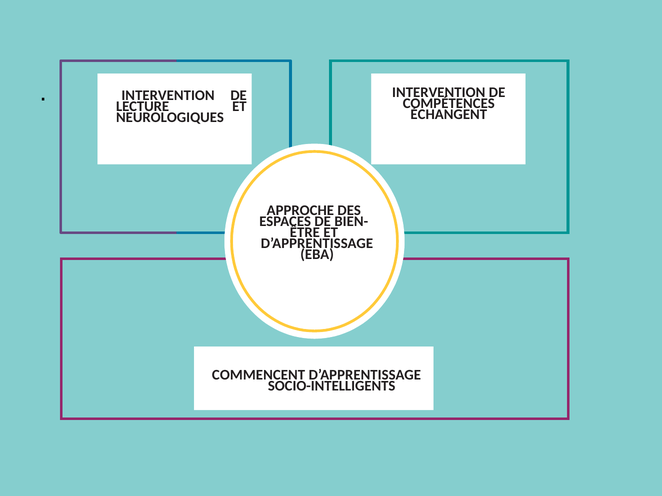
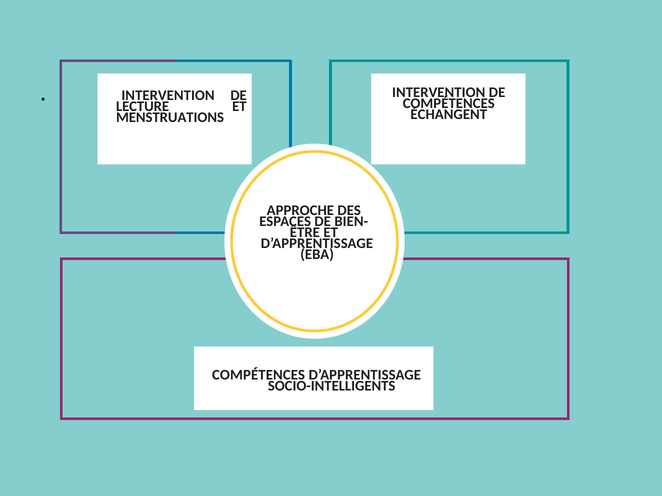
NEUROLOGIQUES: NEUROLOGIQUES -> MENSTRUATIONS
COMMENCENT at (259, 375): COMMENCENT -> COMPÉTENCES
